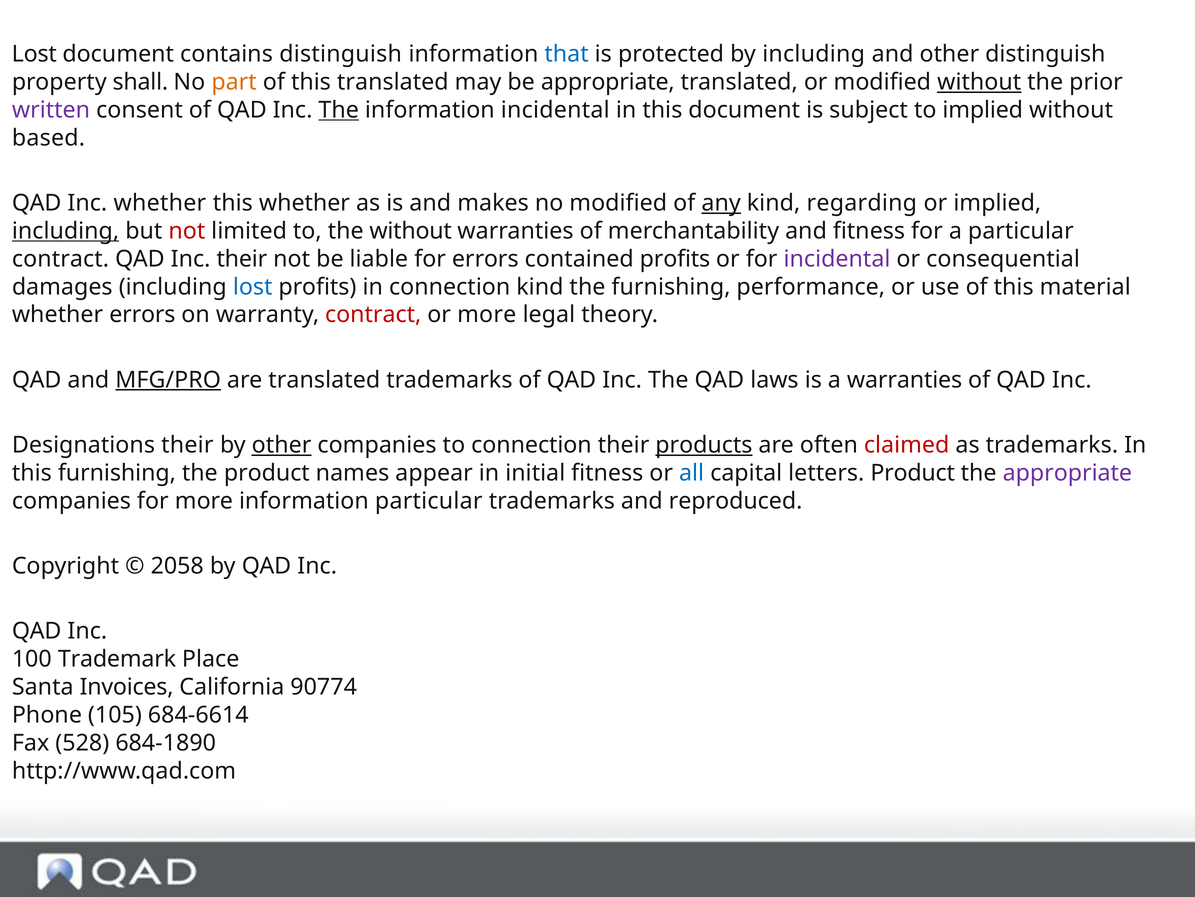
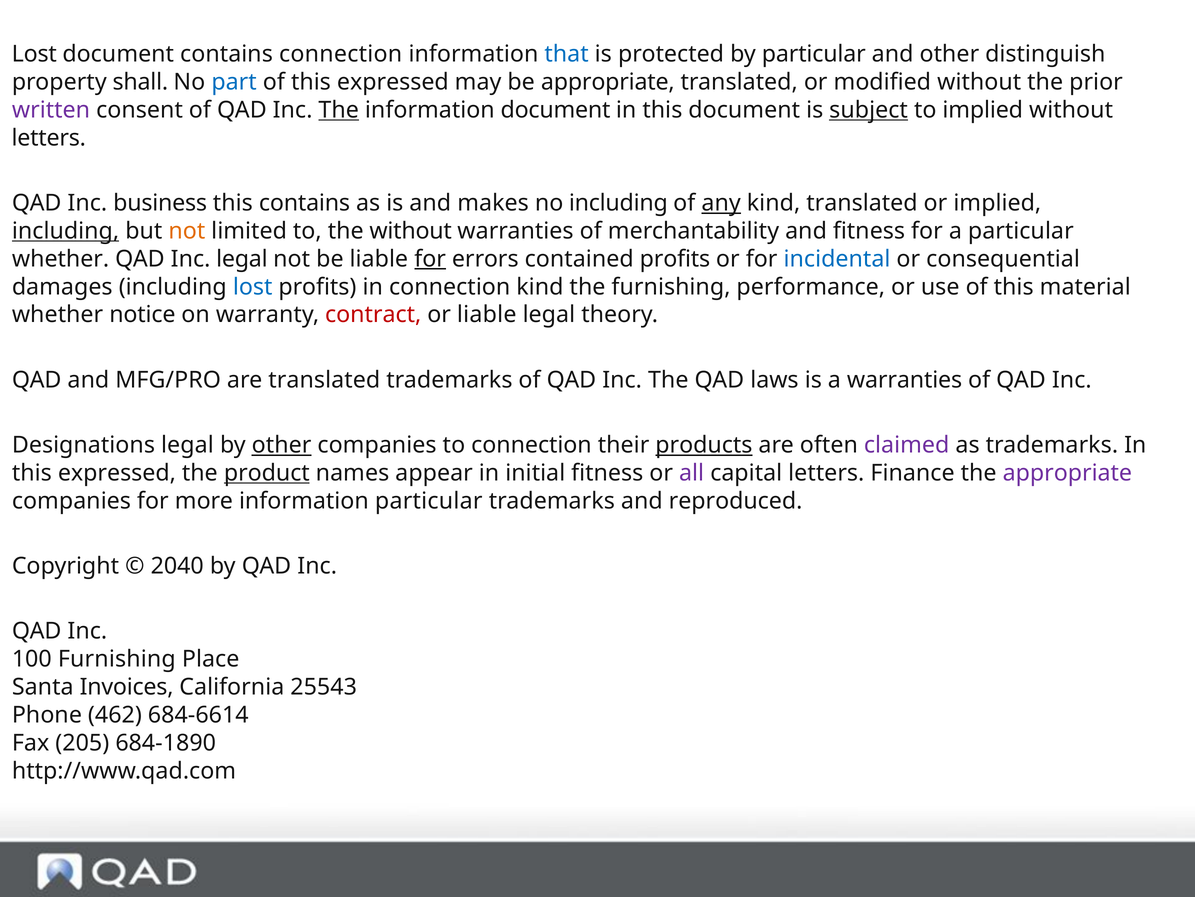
contains distinguish: distinguish -> connection
by including: including -> particular
part colour: orange -> blue
of this translated: translated -> expressed
without at (979, 82) underline: present -> none
information incidental: incidental -> document
subject underline: none -> present
based at (49, 138): based -> letters
Inc whether: whether -> business
this whether: whether -> contains
no modified: modified -> including
kind regarding: regarding -> translated
not at (187, 231) colour: red -> orange
contract at (60, 259): contract -> whether
Inc their: their -> legal
for at (430, 259) underline: none -> present
incidental at (837, 259) colour: purple -> blue
whether errors: errors -> notice
or more: more -> liable
MFG/PRO underline: present -> none
Designations their: their -> legal
claimed colour: red -> purple
furnishing at (117, 473): furnishing -> expressed
product at (267, 473) underline: none -> present
all colour: blue -> purple
letters Product: Product -> Finance
2058: 2058 -> 2040
100 Trademark: Trademark -> Furnishing
90774: 90774 -> 25543
105: 105 -> 462
528: 528 -> 205
